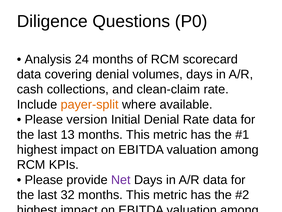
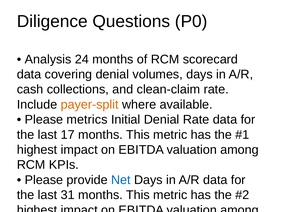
version: version -> metrics
13: 13 -> 17
Net at (121, 179) colour: purple -> blue
32: 32 -> 31
